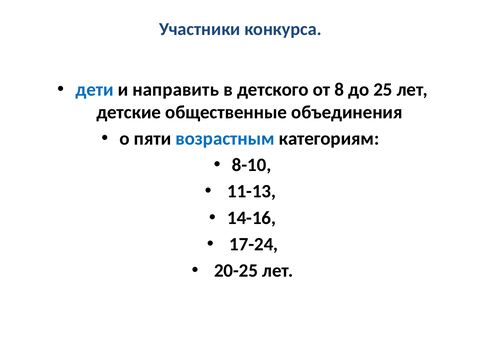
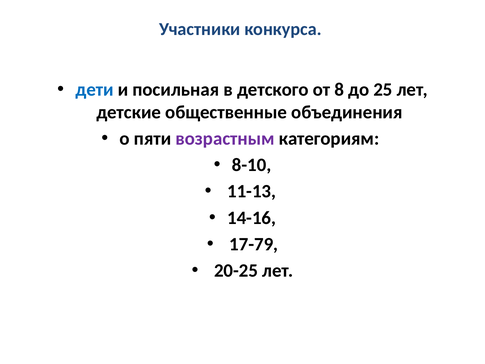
направить: направить -> посильная
возрастным colour: blue -> purple
17-24: 17-24 -> 17-79
